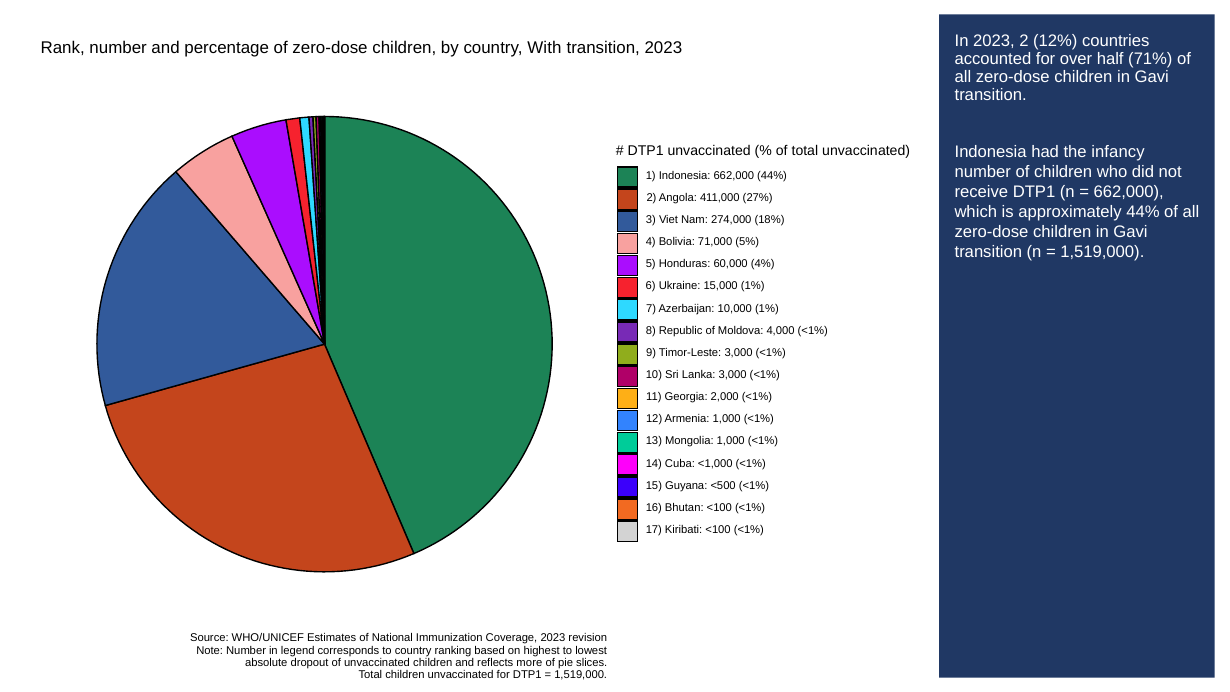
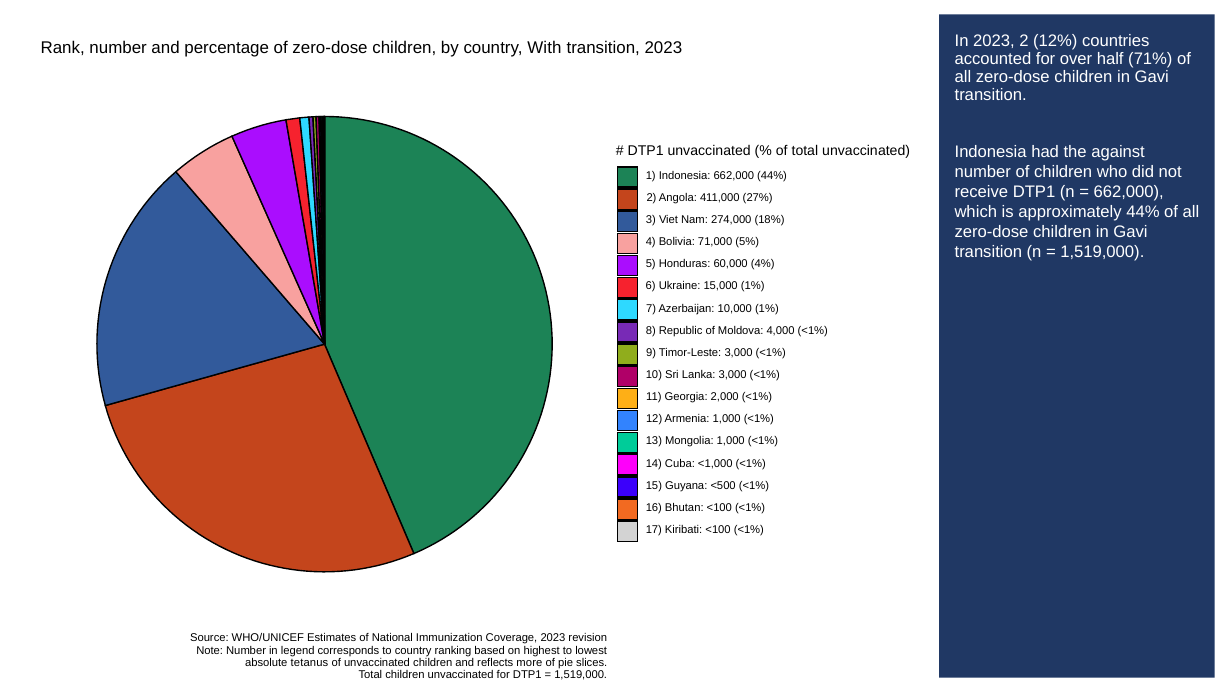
infancy: infancy -> against
dropout: dropout -> tetanus
